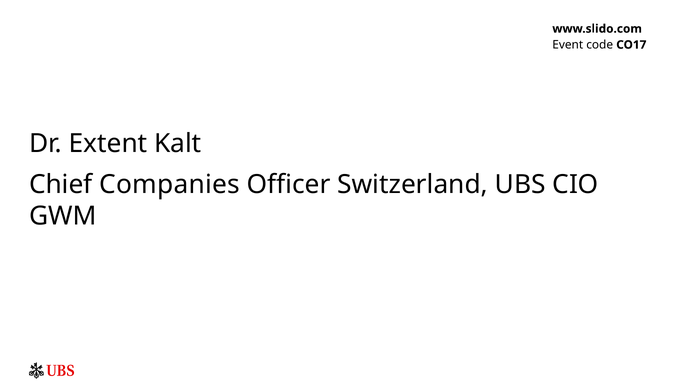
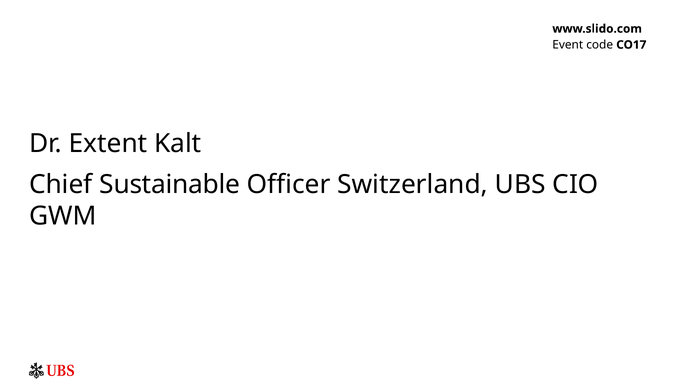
Companies: Companies -> Sustainable
